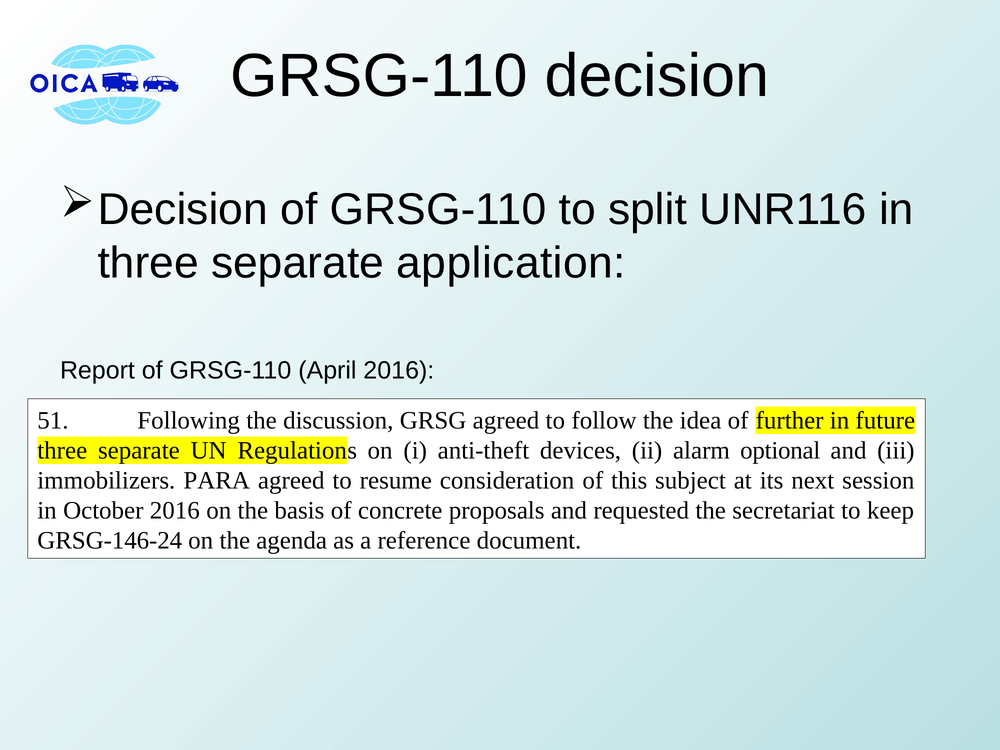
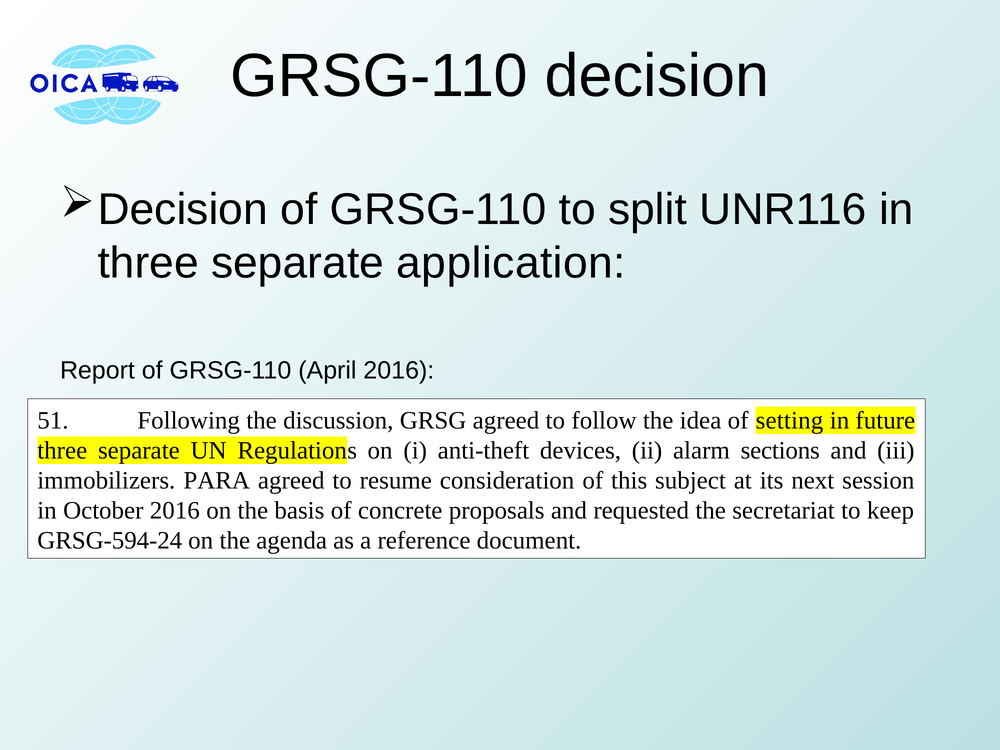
further: further -> setting
optional: optional -> sections
GRSG-146-24: GRSG-146-24 -> GRSG-594-24
